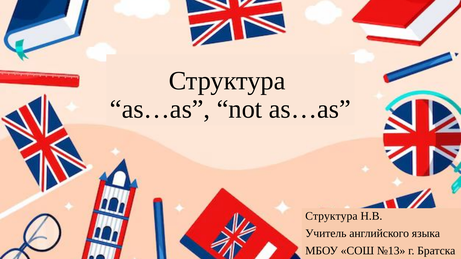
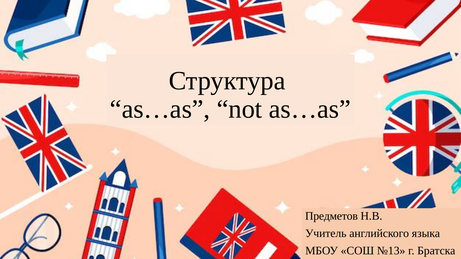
Структура at (331, 216): Структура -> Предметов
